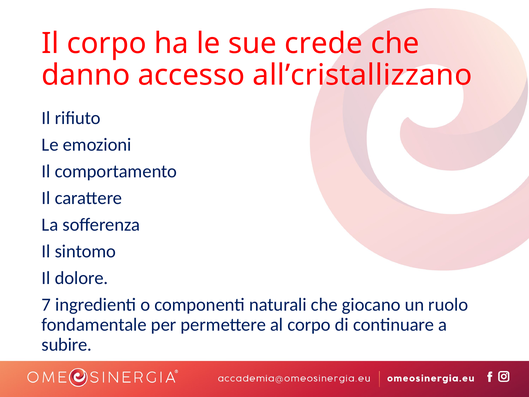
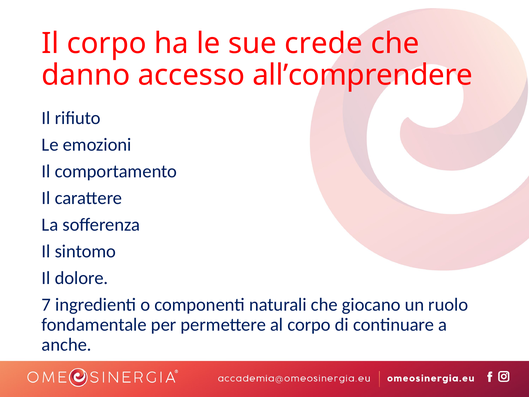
all’cristallizzano: all’cristallizzano -> all’comprendere
subire: subire -> anche
